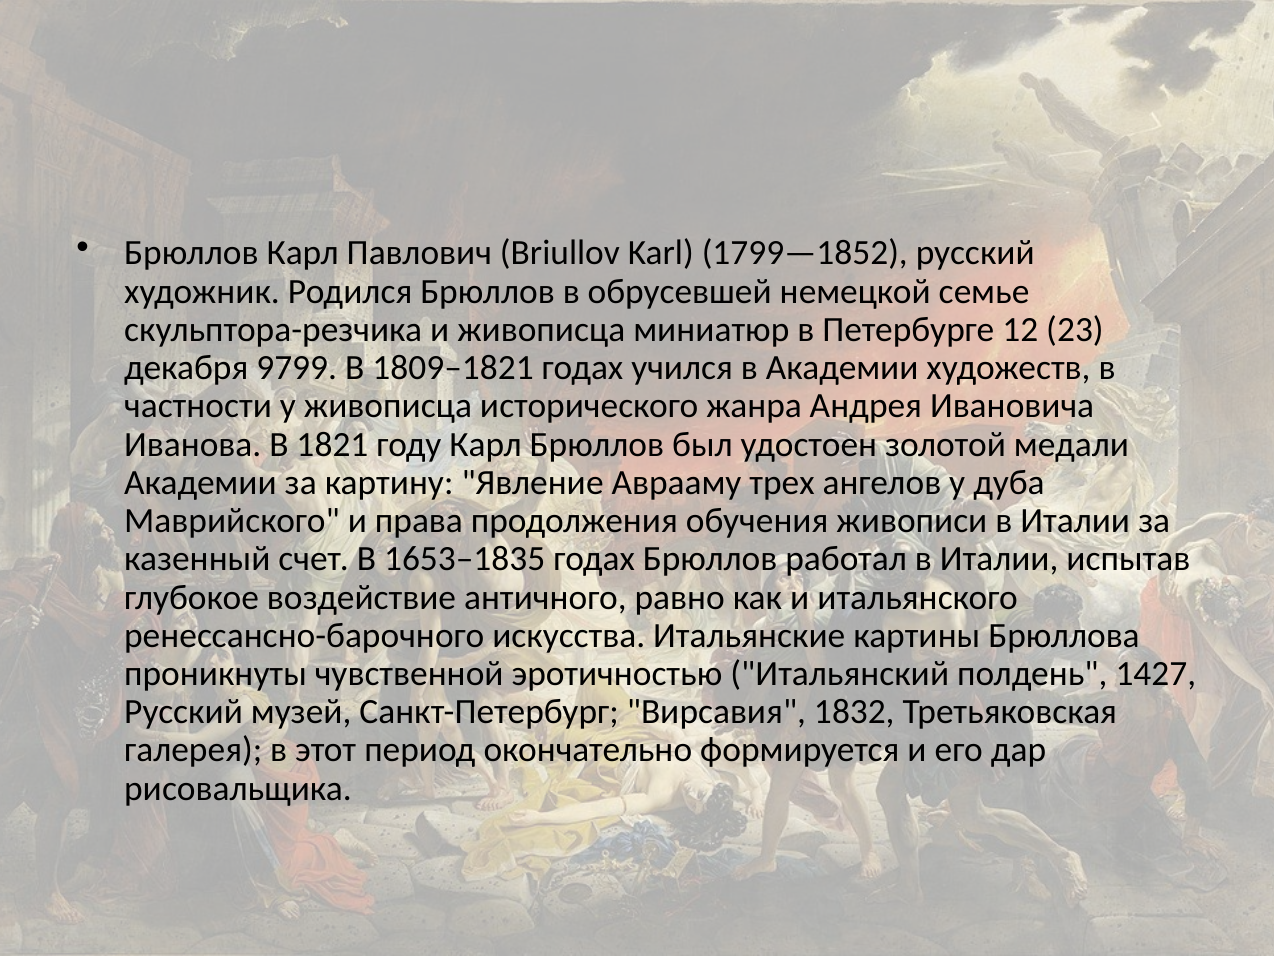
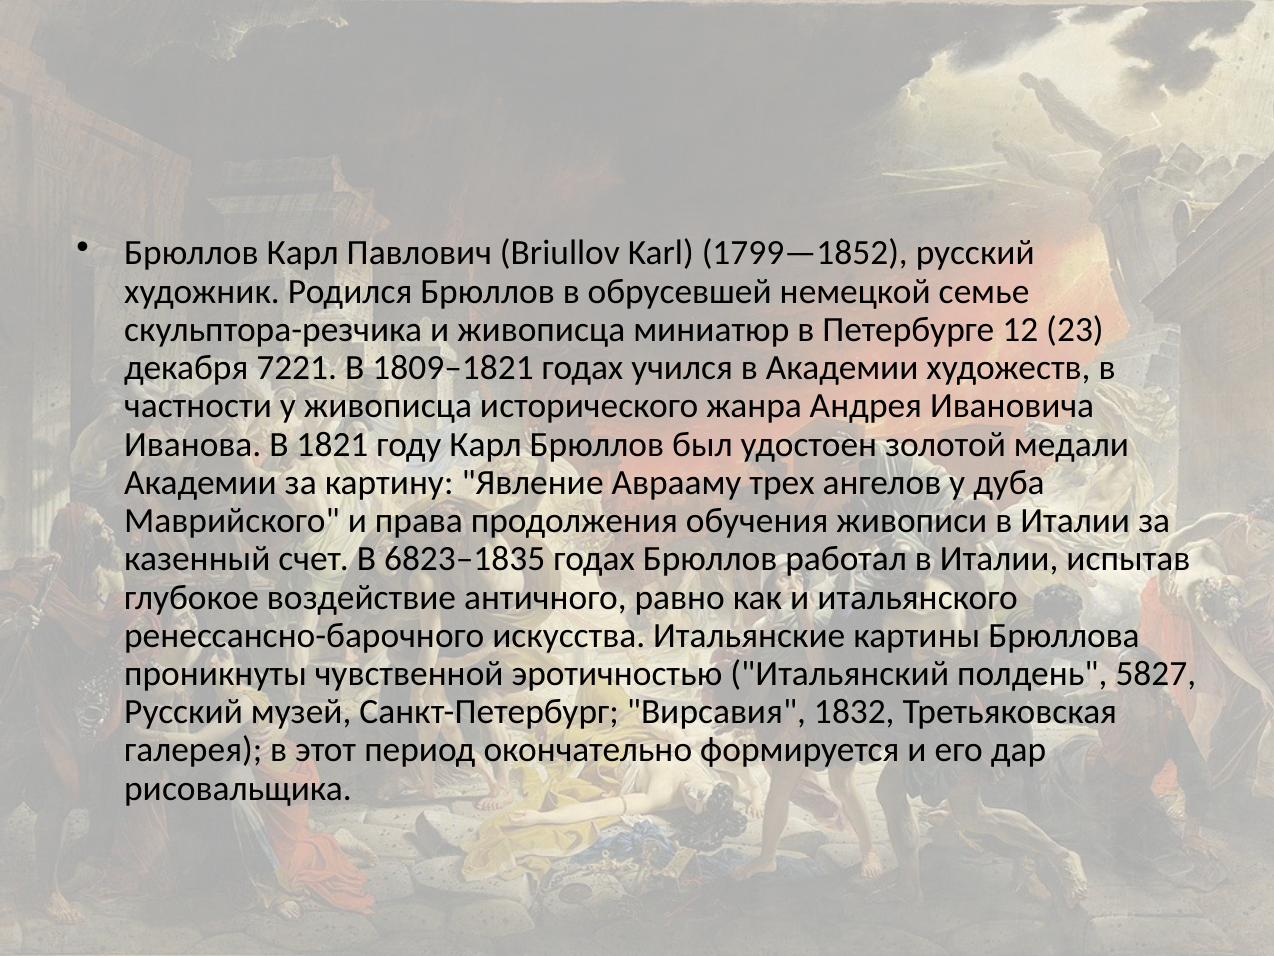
9799: 9799 -> 7221
1653–1835: 1653–1835 -> 6823–1835
1427: 1427 -> 5827
